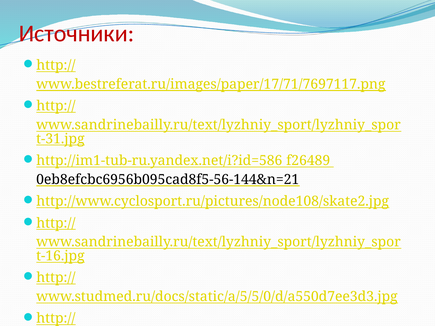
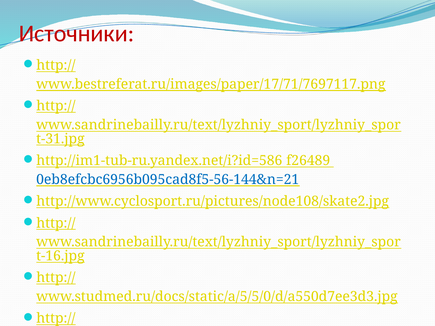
0eb8efcbc6956b095cad8f5-56-144&n=21 colour: black -> blue
